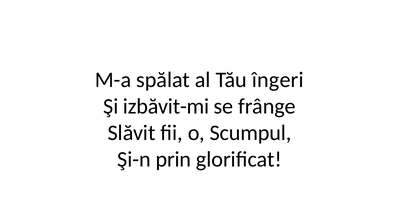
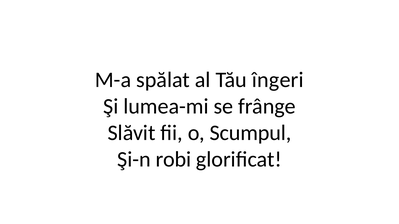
izbăvit-mi: izbăvit-mi -> lumea-mi
prin: prin -> robi
